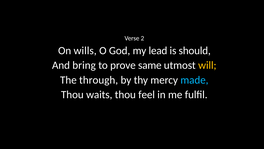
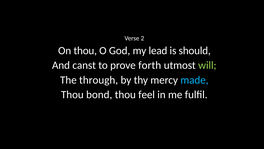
On wills: wills -> thou
bring: bring -> canst
same: same -> forth
will colour: yellow -> light green
waits: waits -> bond
